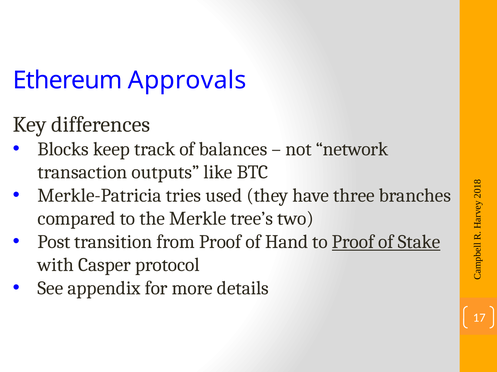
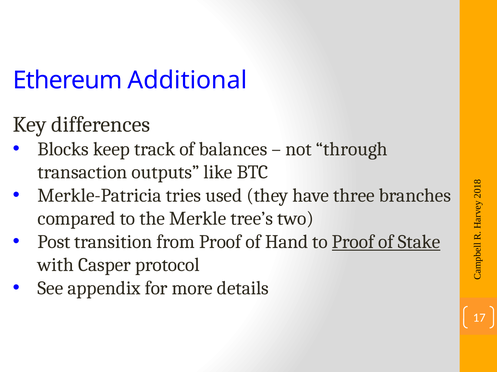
Approvals: Approvals -> Additional
network: network -> through
